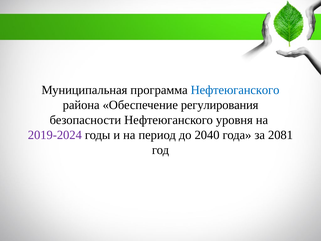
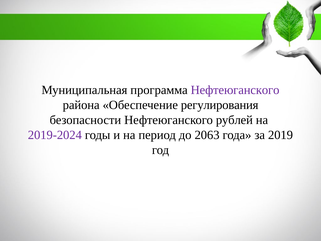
Нефтеюганского at (235, 90) colour: blue -> purple
уровня: уровня -> рублей
2040: 2040 -> 2063
2081: 2081 -> 2019
